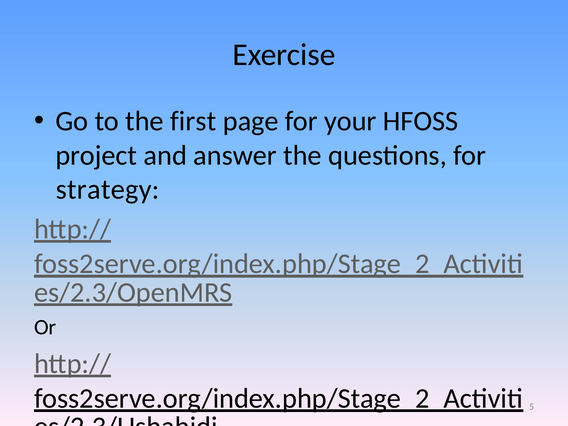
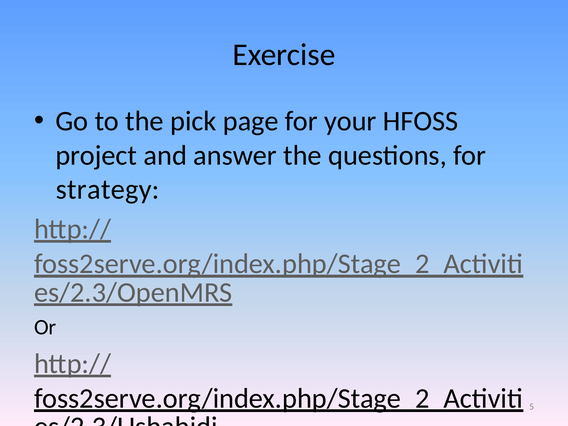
first: first -> pick
